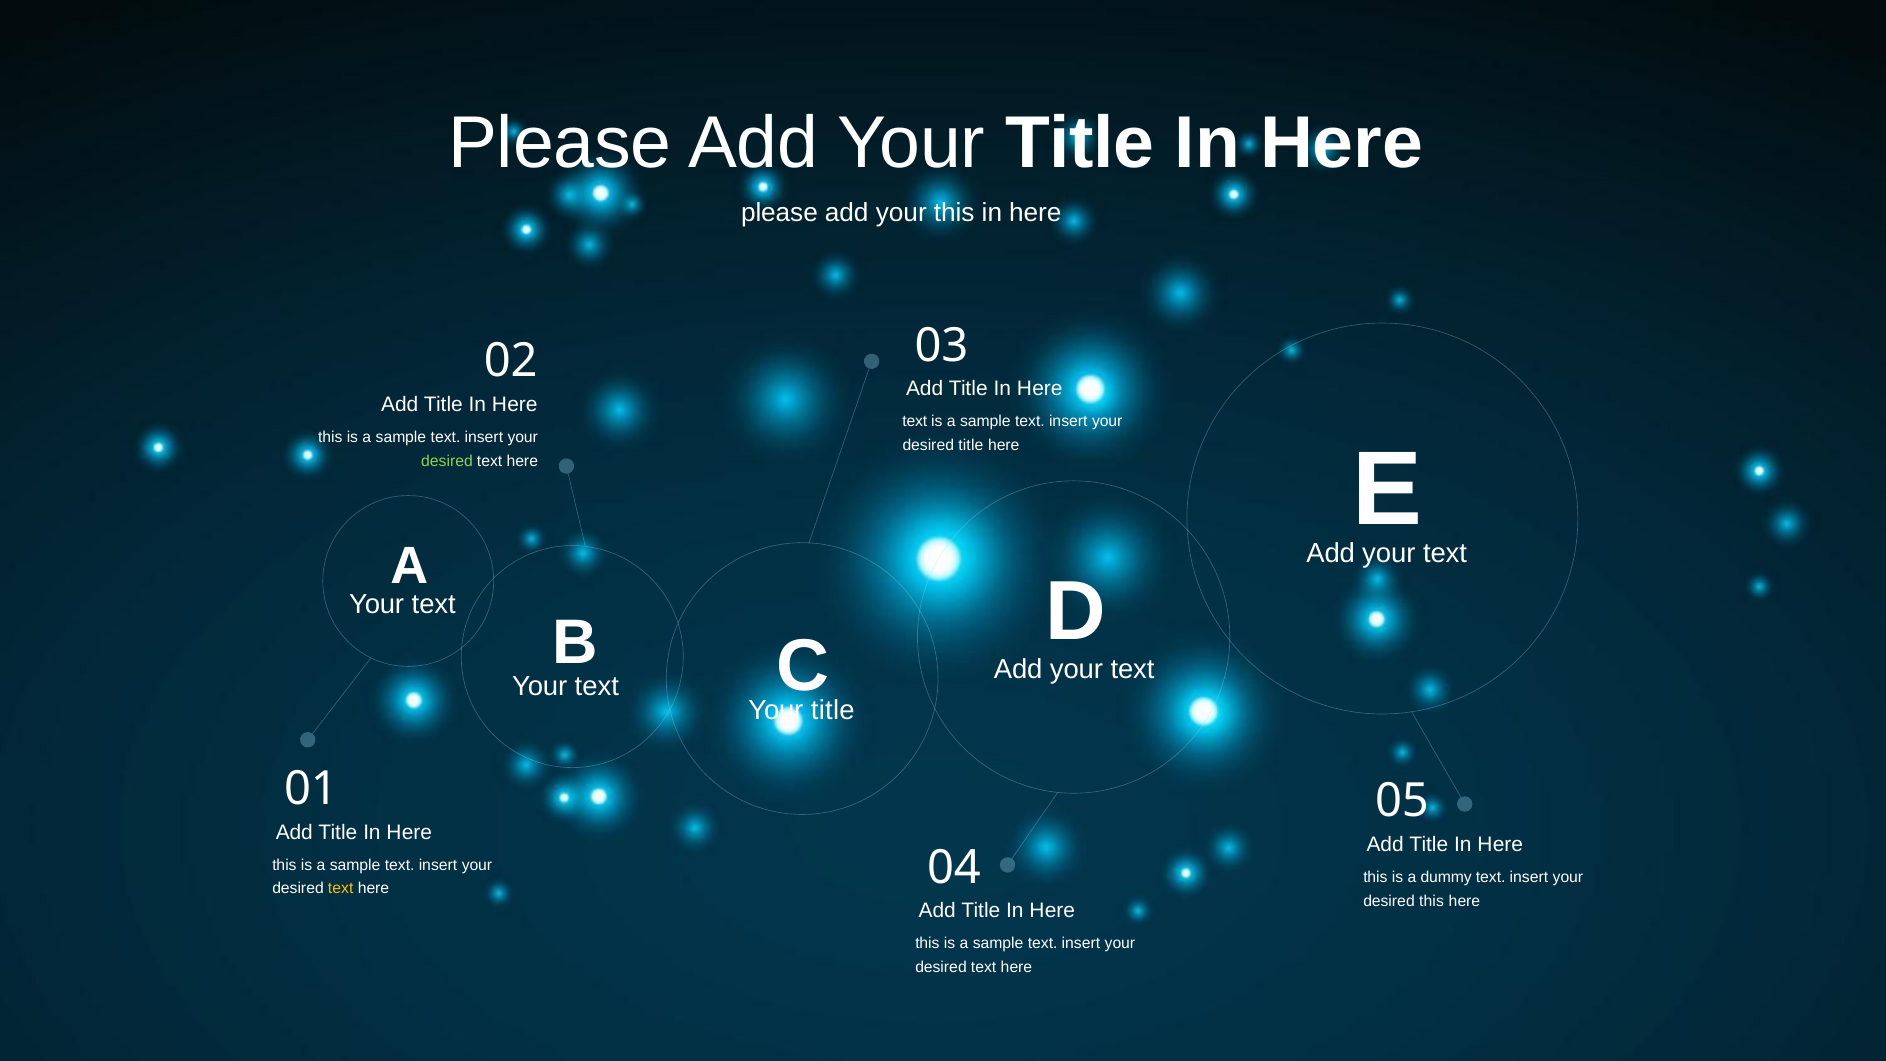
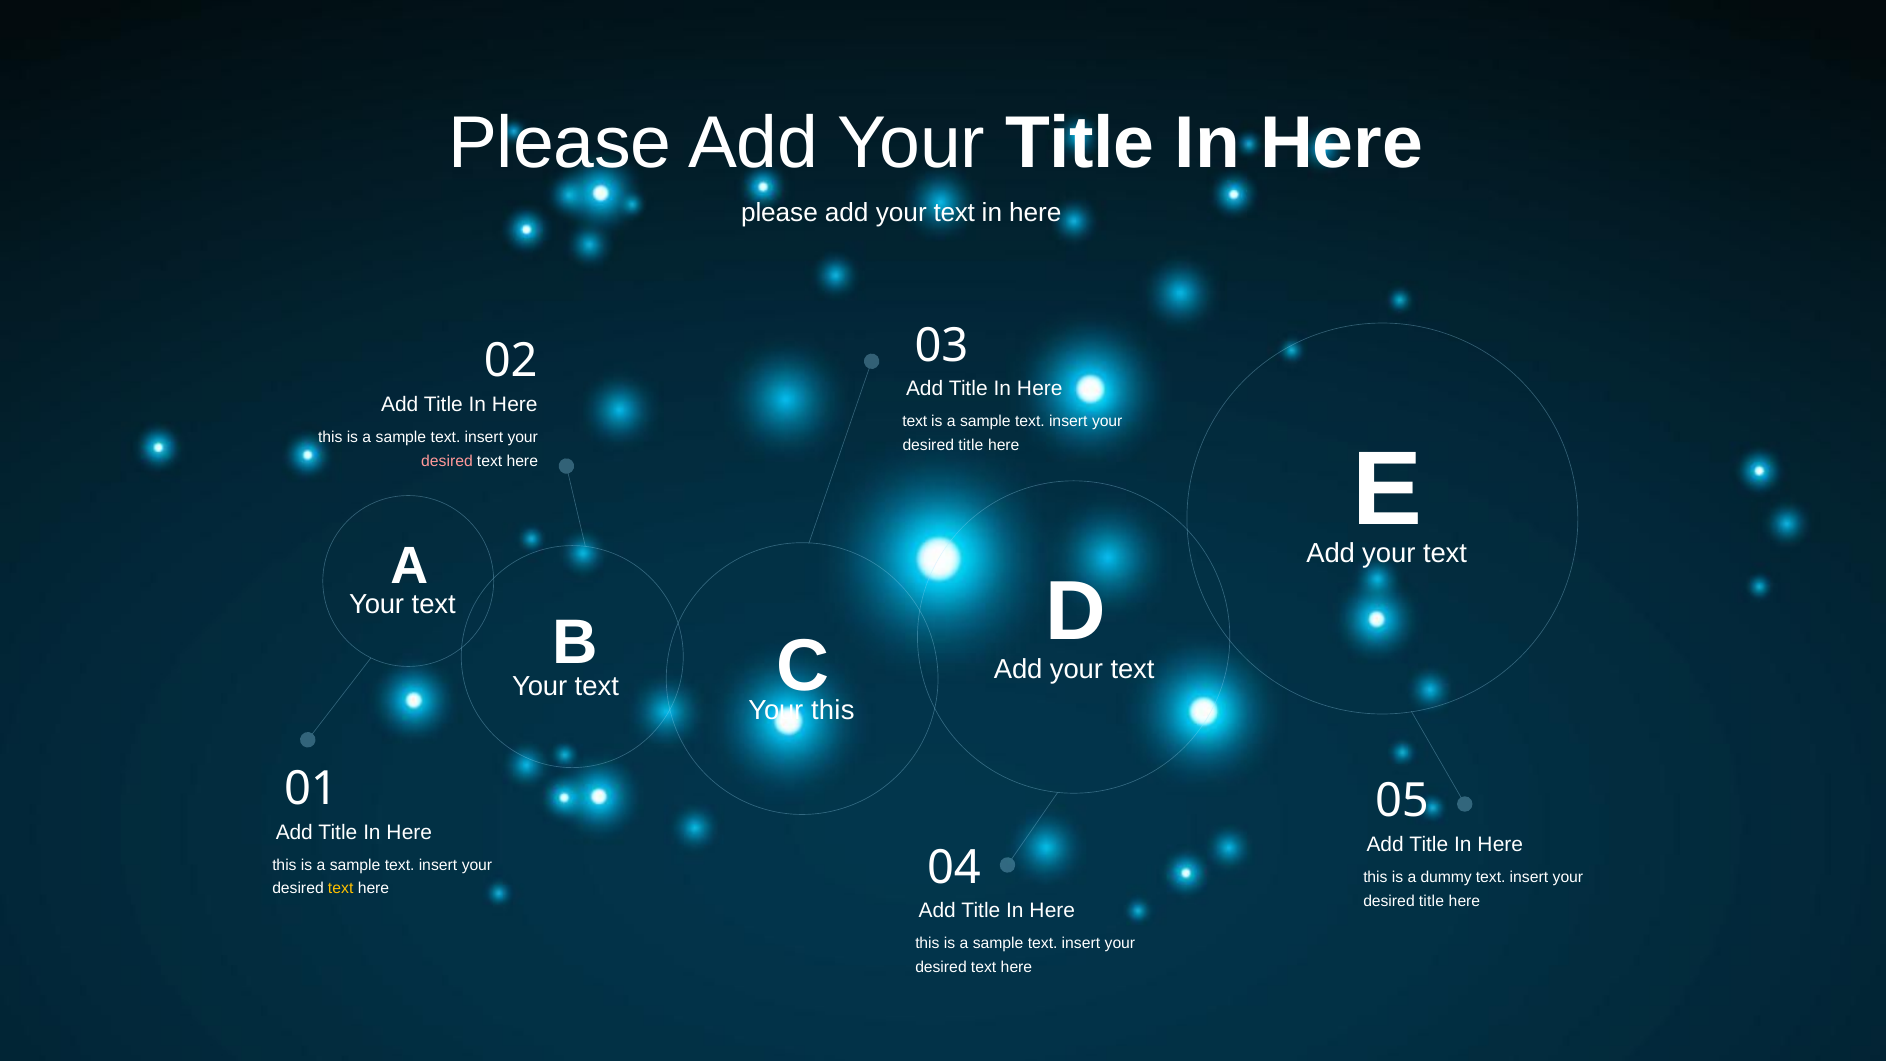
this at (954, 213): this -> text
desired at (447, 461) colour: light green -> pink
title at (833, 710): title -> this
this at (1432, 901): this -> title
